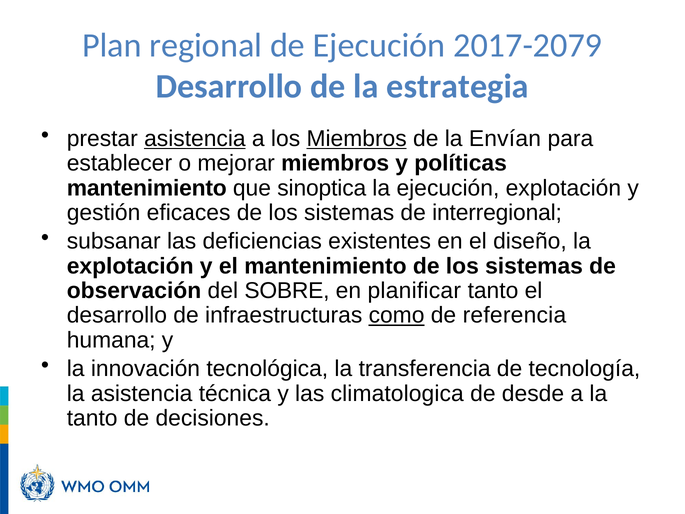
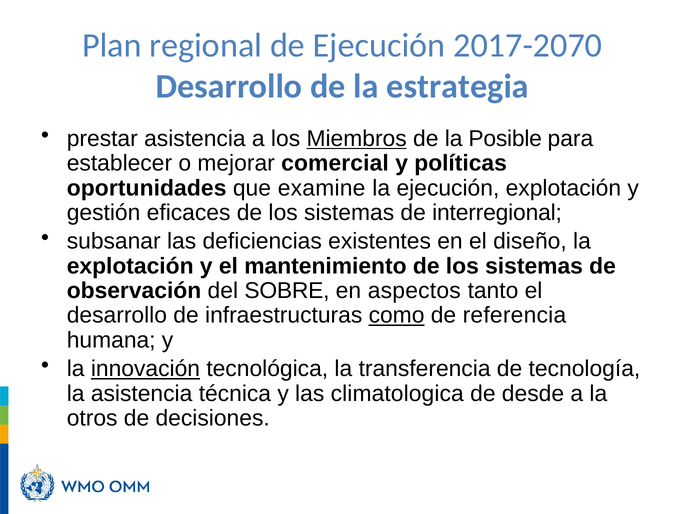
2017-2079: 2017-2079 -> 2017-2070
asistencia at (195, 139) underline: present -> none
Envían: Envían -> Posible
mejorar miembros: miembros -> comercial
mantenimiento at (147, 188): mantenimiento -> oportunidades
sinoptica: sinoptica -> examine
planificar: planificar -> aspectos
innovación underline: none -> present
tanto at (92, 418): tanto -> otros
